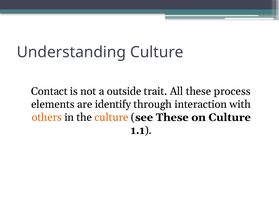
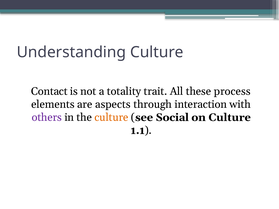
outside: outside -> totality
identify: identify -> aspects
others colour: orange -> purple
see These: These -> Social
